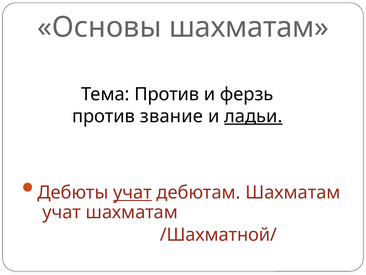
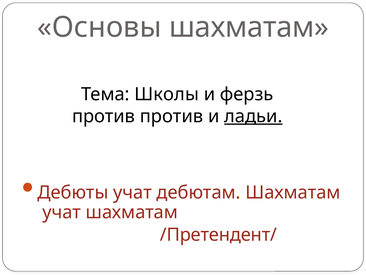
Тема Против: Против -> Школы
против звание: звание -> против
учат at (132, 192) underline: present -> none
/Шахматной/: /Шахматной/ -> /Претендент/
